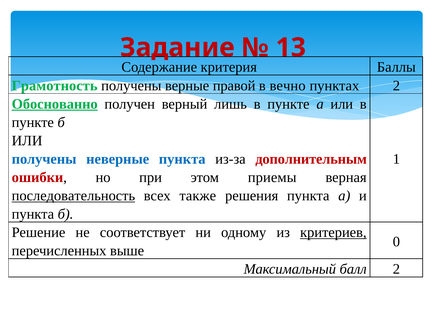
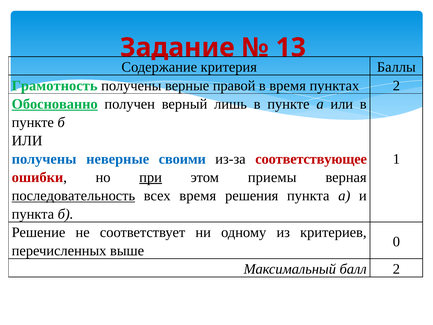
в вечно: вечно -> время
неверные пункта: пункта -> своими
дополнительным: дополнительным -> соответствующее
при underline: none -> present
всех также: также -> время
критериев underline: present -> none
